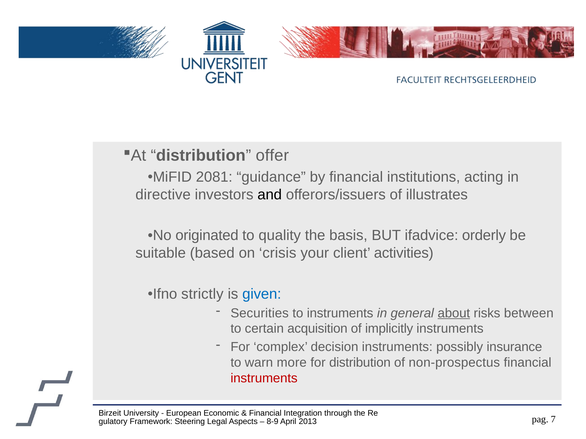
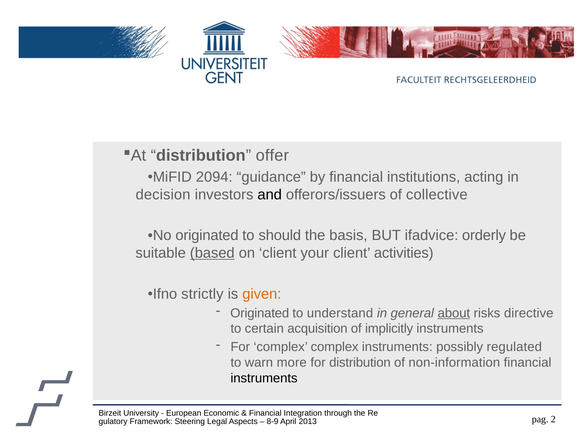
2081: 2081 -> 2094
directive: directive -> decision
illustrates: illustrates -> collective
quality: quality -> should
based underline: none -> present
on crisis: crisis -> client
given colour: blue -> orange
Securities at (260, 313): Securities -> Originated
to instruments: instruments -> understand
between: between -> directive
complex decision: decision -> complex
insurance: insurance -> regulated
non-prospectus: non-prospectus -> non-information
instruments at (264, 379) colour: red -> black
7: 7 -> 2
